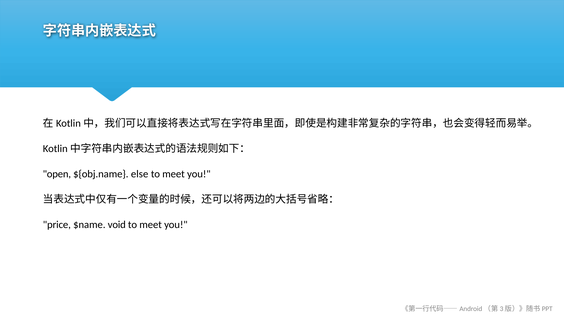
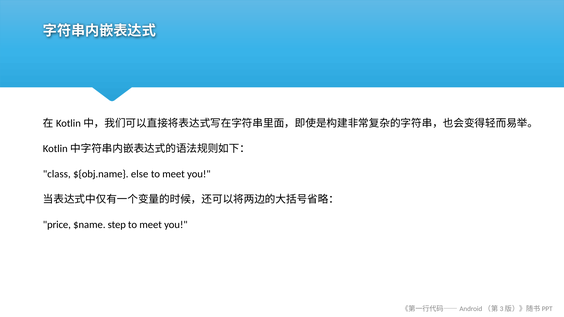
open: open -> class
void: void -> step
